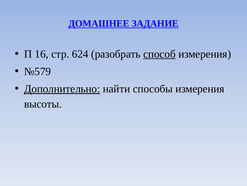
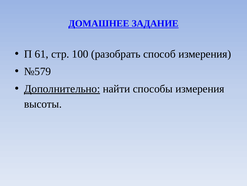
16: 16 -> 61
624: 624 -> 100
способ underline: present -> none
